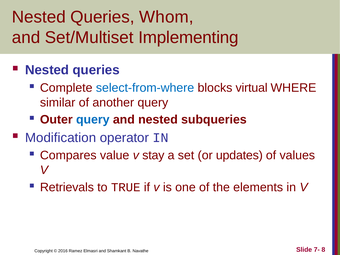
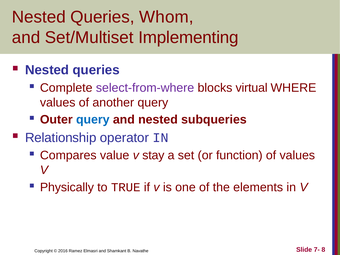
select-from-where colour: blue -> purple
similar at (58, 102): similar -> values
Modification: Modification -> Relationship
updates: updates -> function
Retrievals: Retrievals -> Physically
